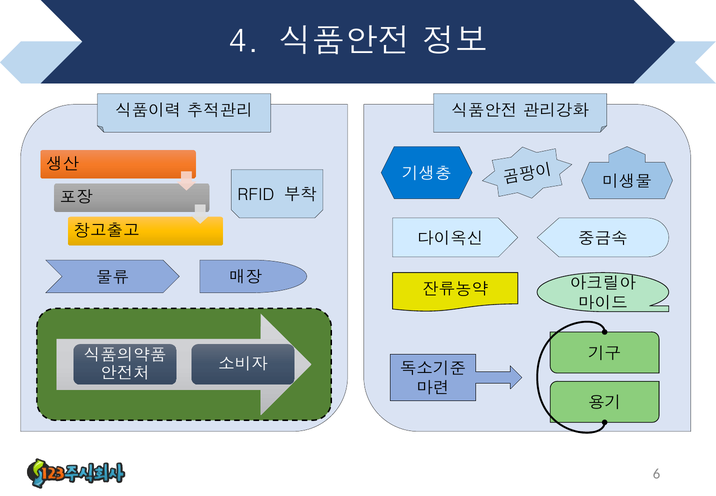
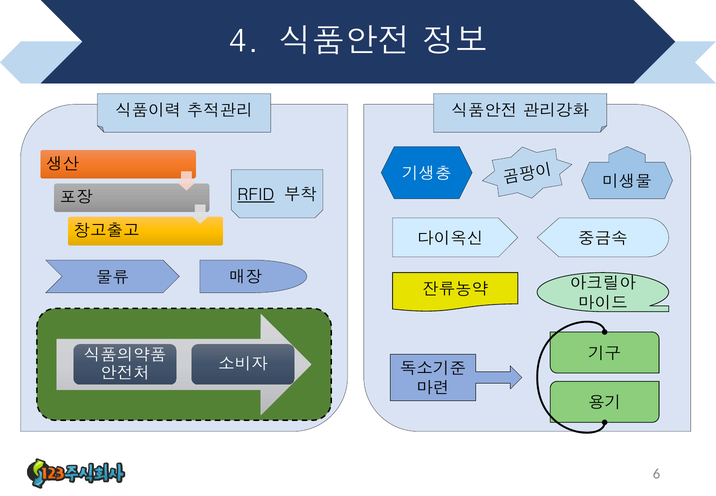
RFID underline: none -> present
